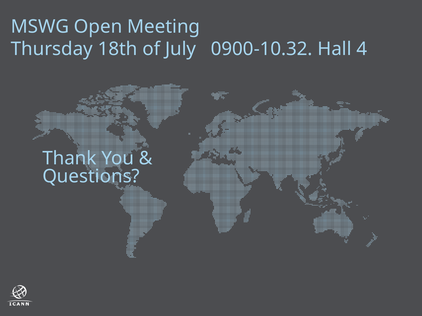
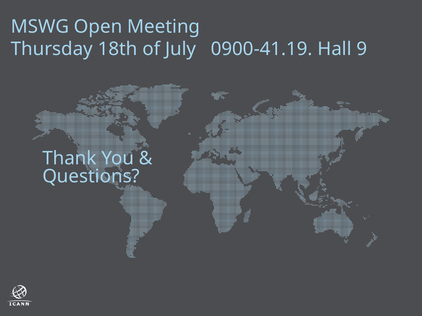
0900-10.32: 0900-10.32 -> 0900-41.19
4: 4 -> 9
